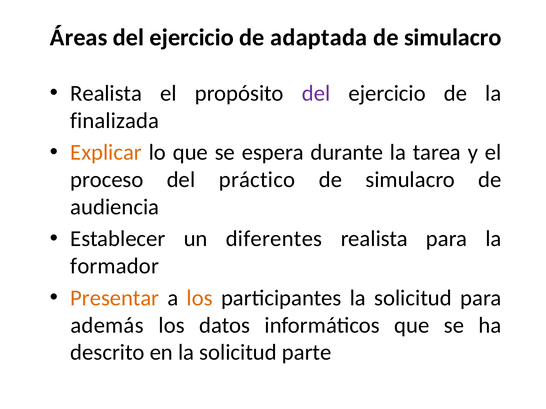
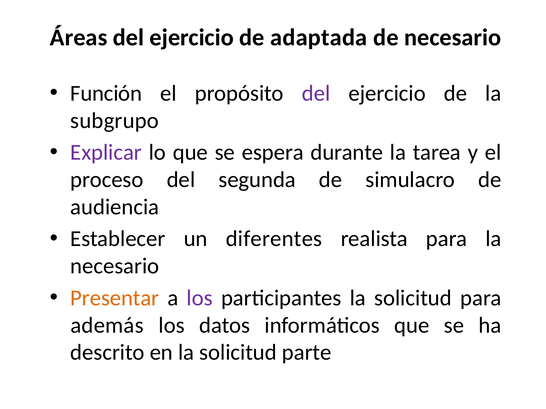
simulacro at (453, 38): simulacro -> necesario
Realista at (106, 94): Realista -> Función
finalizada: finalizada -> subgrupo
Explicar colour: orange -> purple
práctico: práctico -> segunda
formador at (115, 266): formador -> necesario
los at (200, 298) colour: orange -> purple
